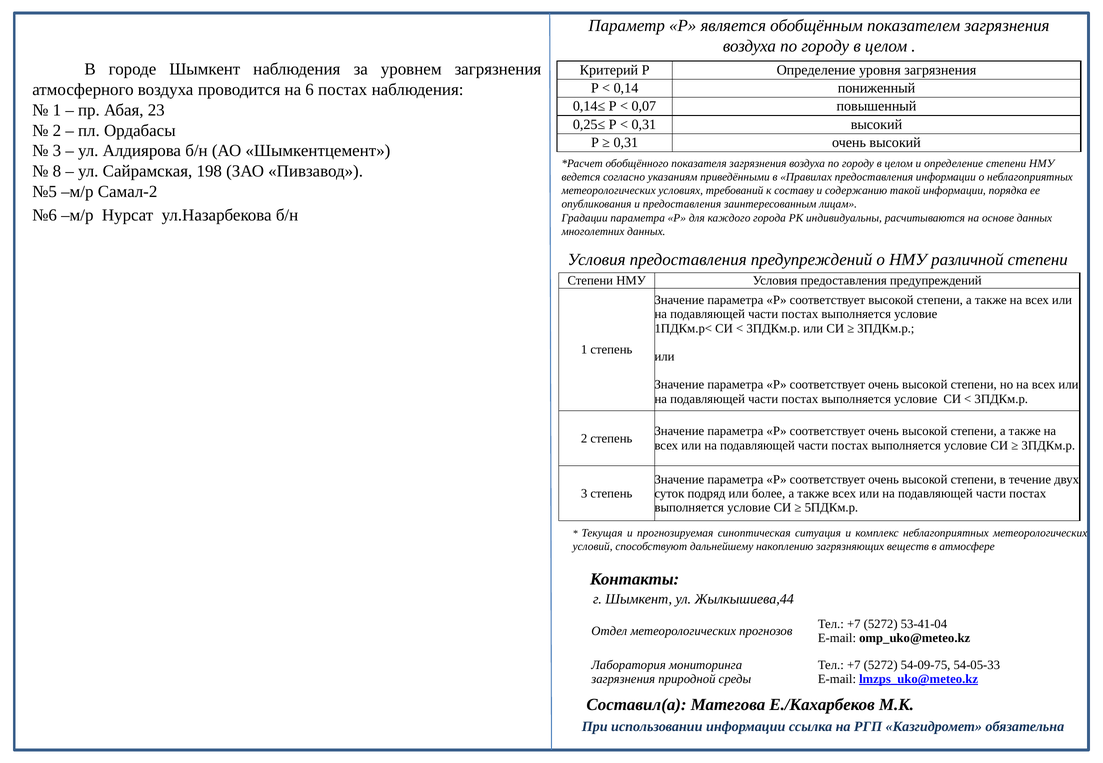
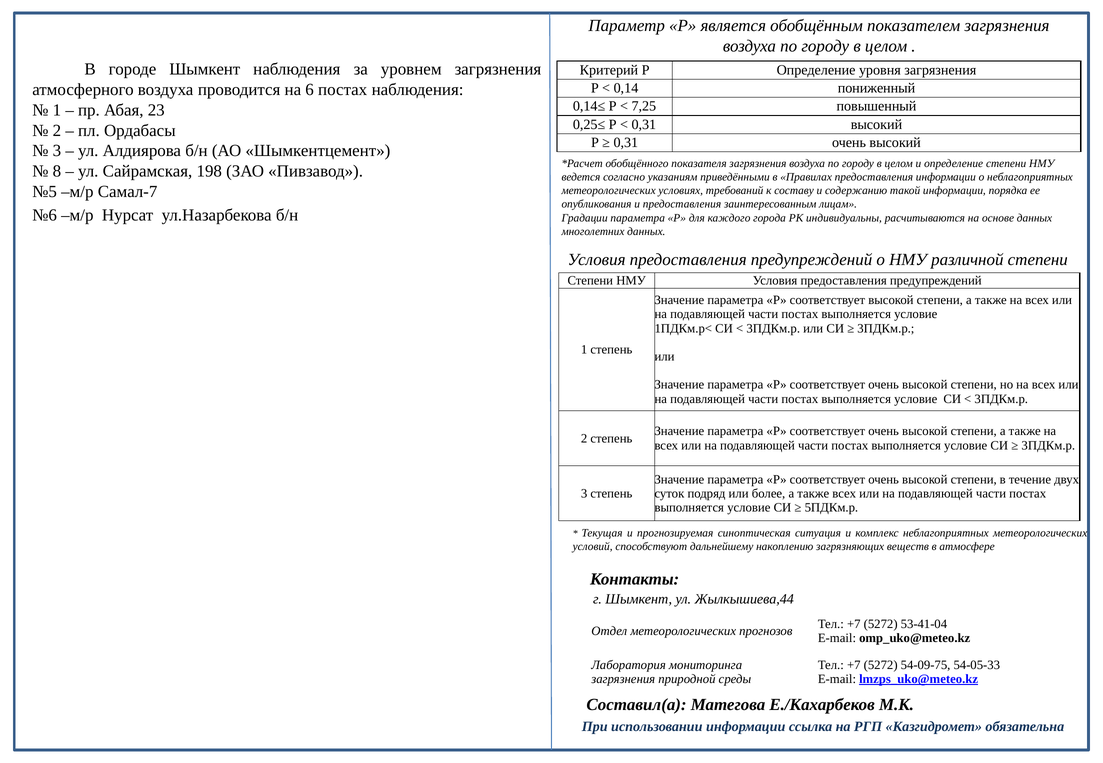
0,07: 0,07 -> 7,25
Самал-2: Самал-2 -> Самал-7
